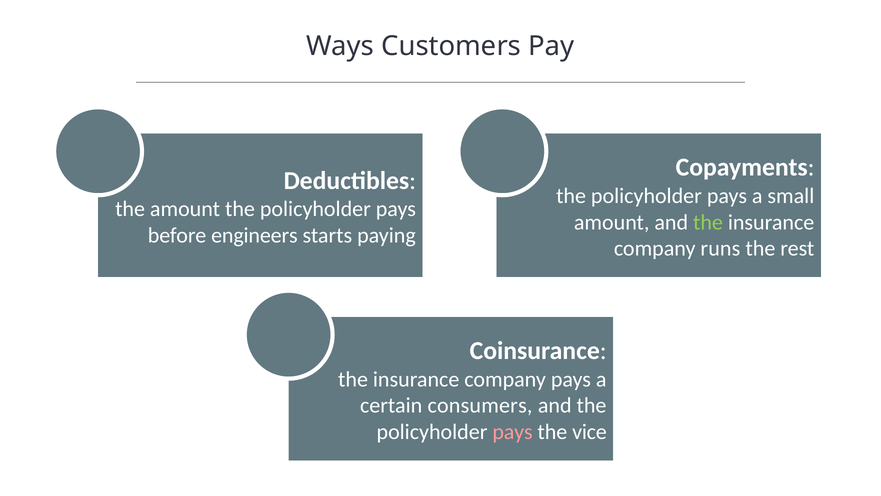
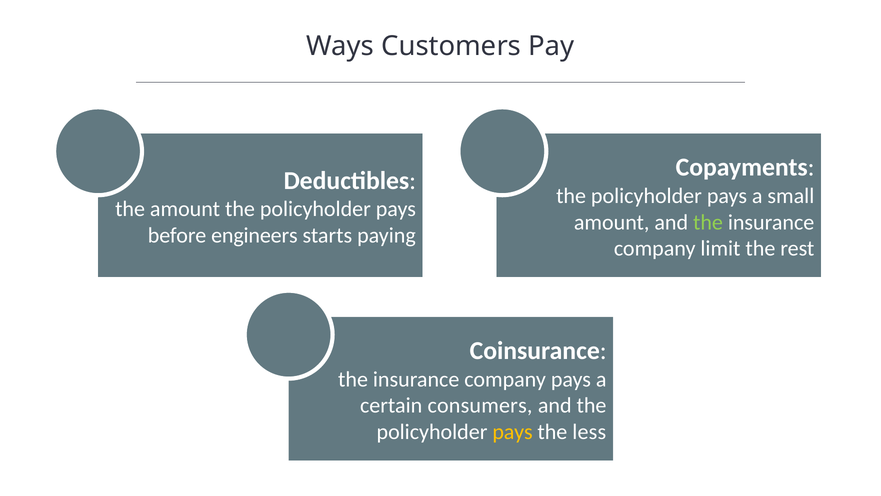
runs: runs -> limit
pays at (513, 432) colour: pink -> yellow
vice: vice -> less
